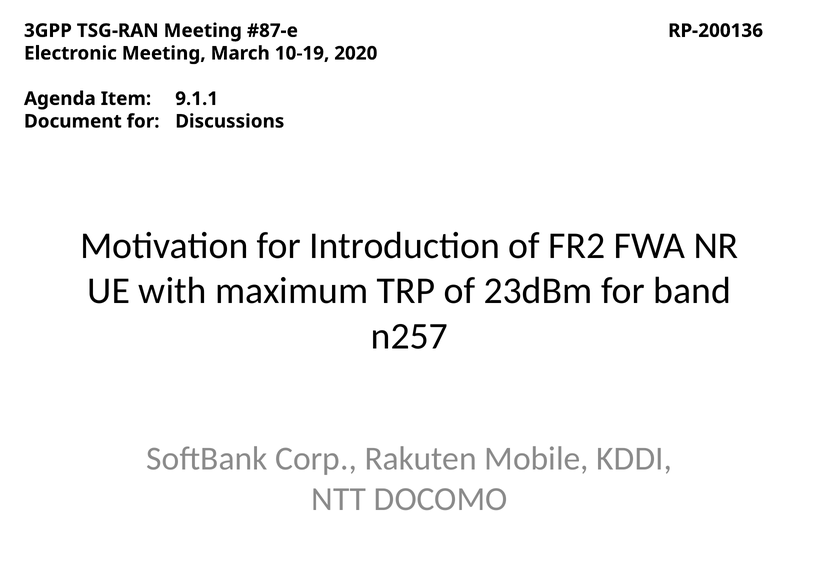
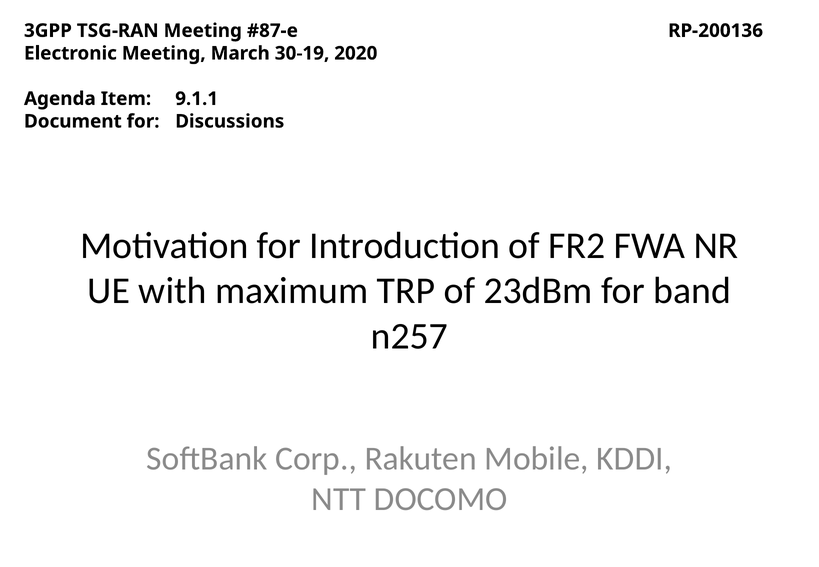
10-19: 10-19 -> 30-19
